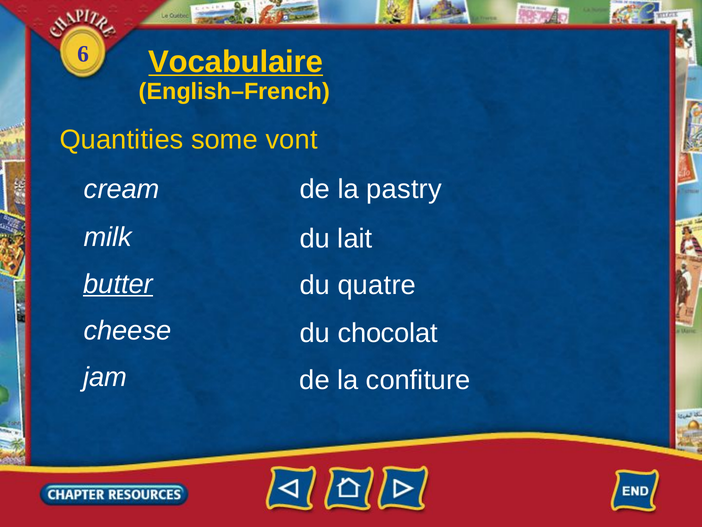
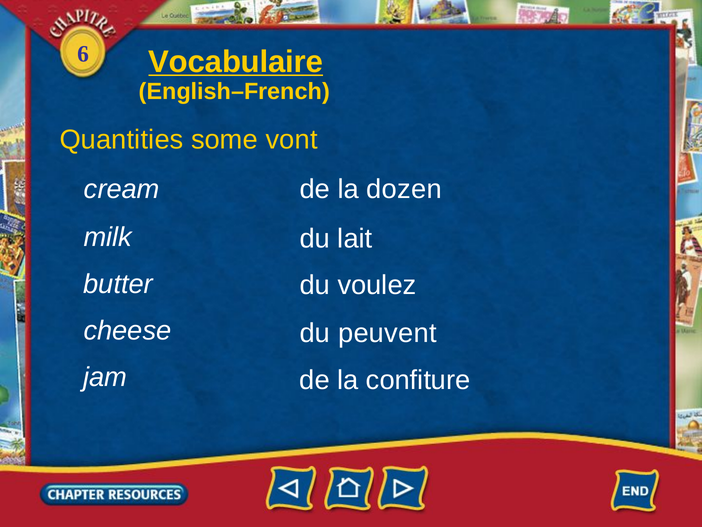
pastry: pastry -> dozen
butter underline: present -> none
quatre: quatre -> voulez
chocolat: chocolat -> peuvent
